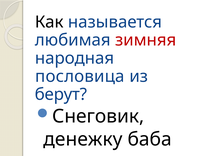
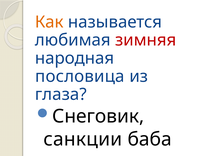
Как colour: black -> orange
берут: берут -> глаза
денежку: денежку -> санкции
